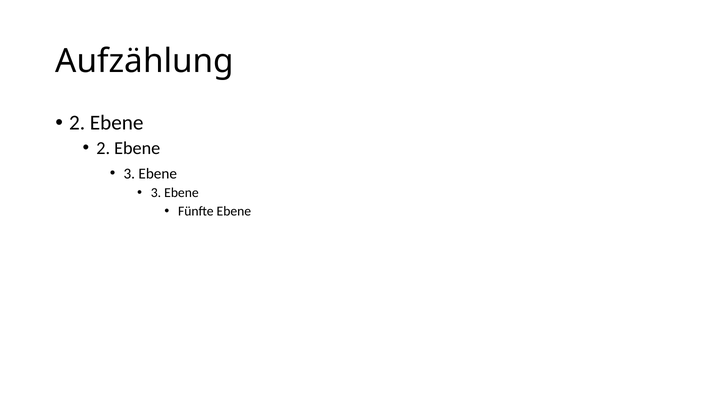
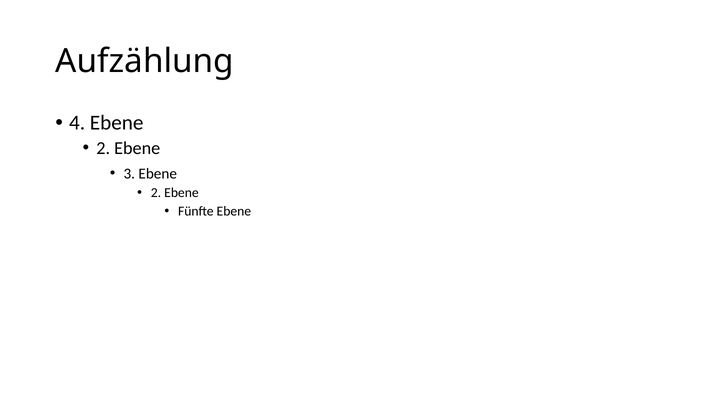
2 at (77, 123): 2 -> 4
3 at (156, 193): 3 -> 2
